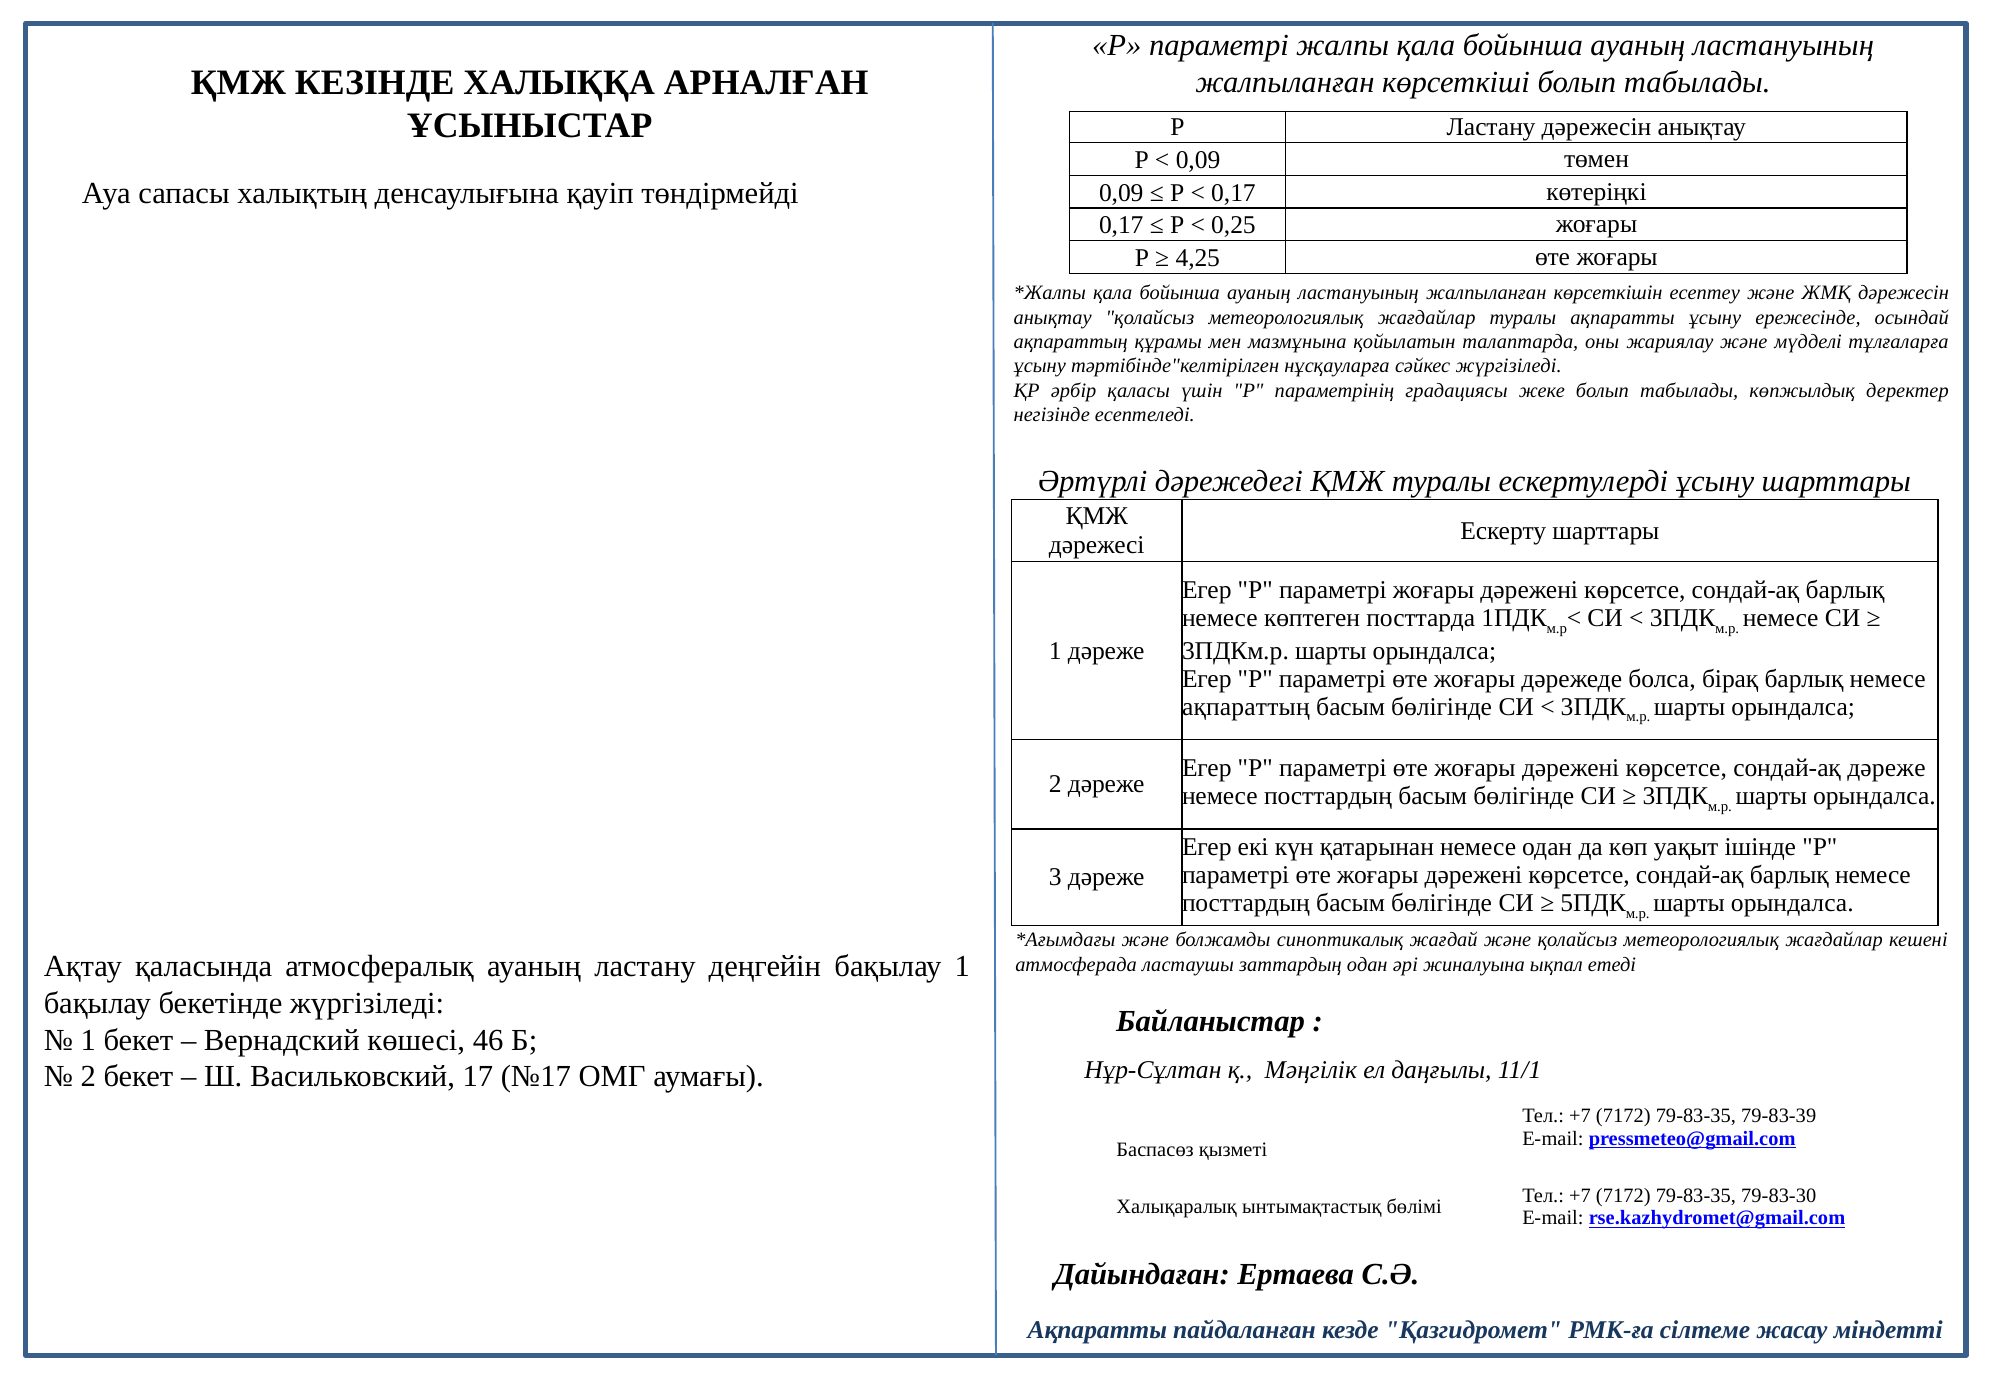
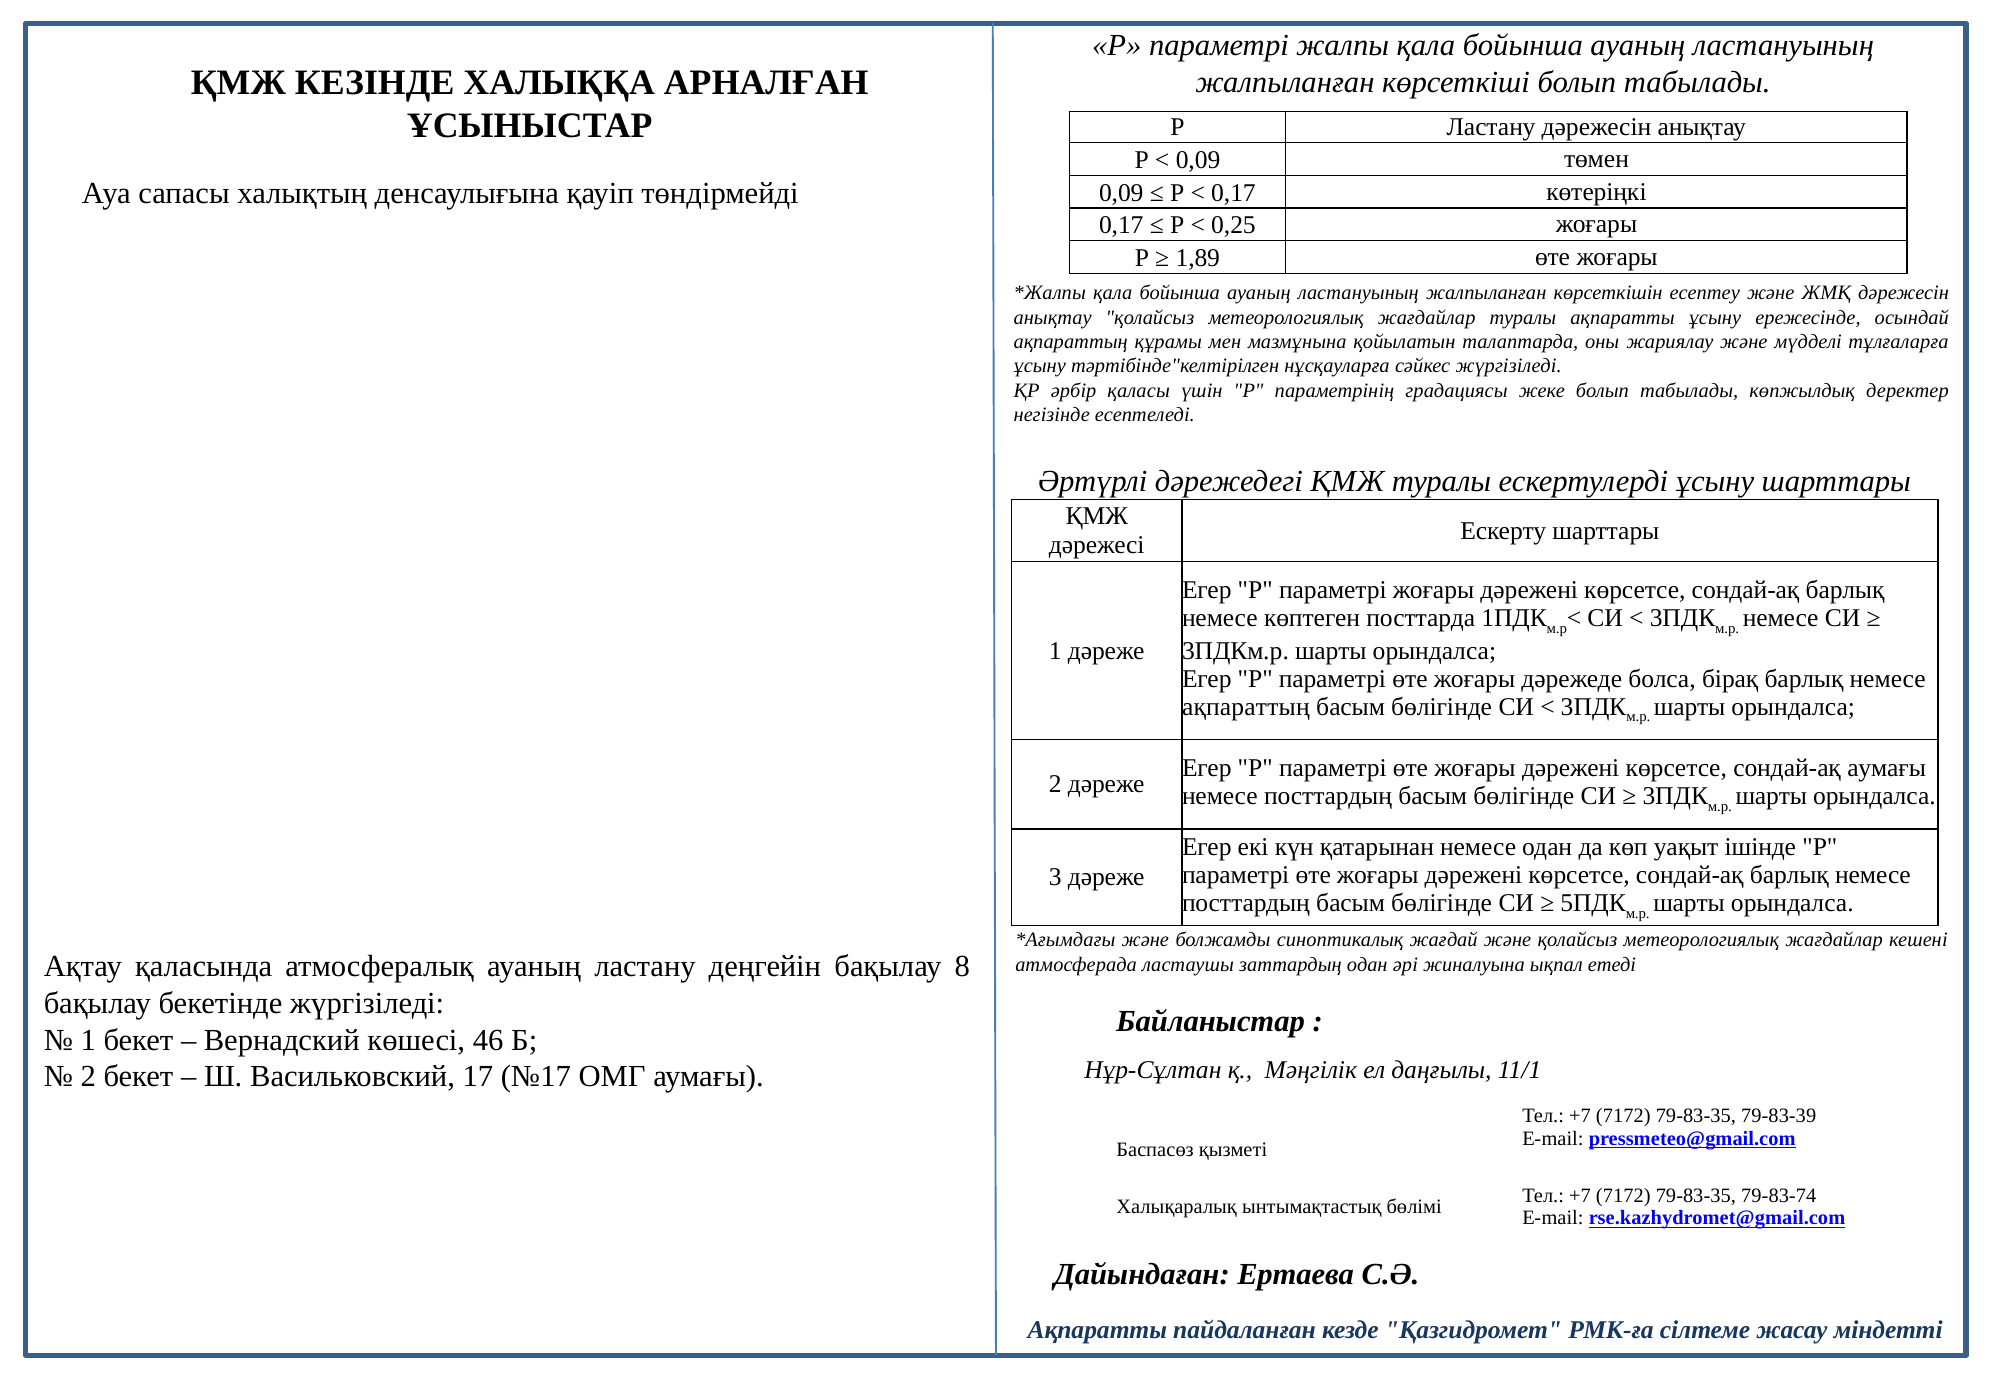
4,25: 4,25 -> 1,89
сондай-ақ дәреже: дәреже -> аумағы
бақылау 1: 1 -> 8
79-83-30: 79-83-30 -> 79-83-74
